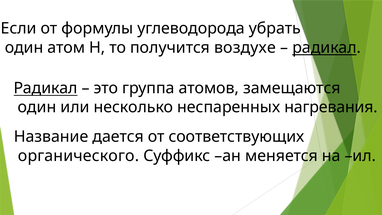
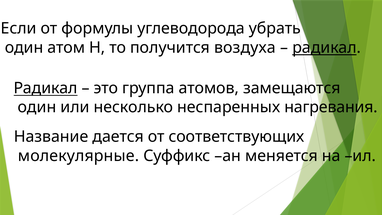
воздухе: воздухе -> воздуха
органического: органического -> молекулярные
